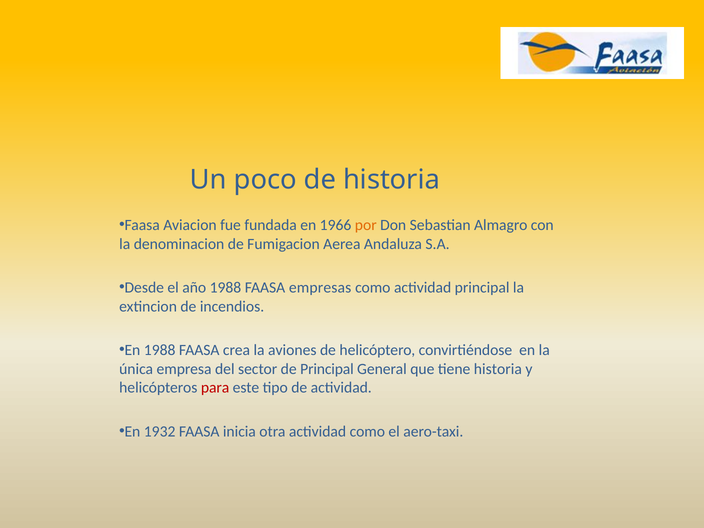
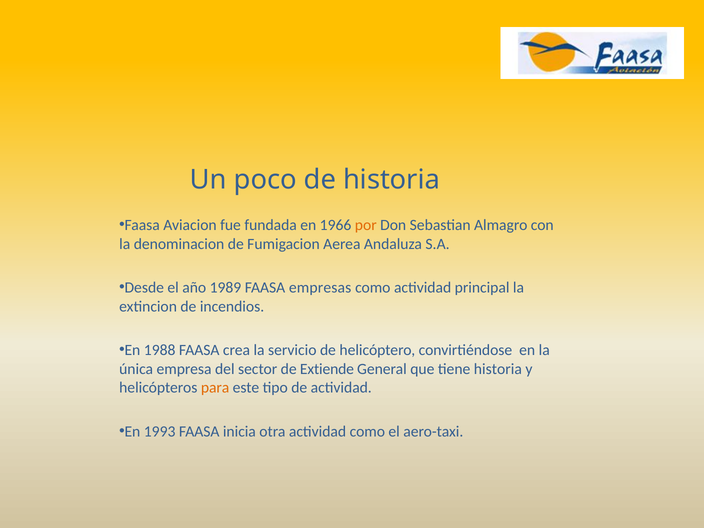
año 1988: 1988 -> 1989
aviones: aviones -> servicio
de Principal: Principal -> Extiende
para colour: red -> orange
1932: 1932 -> 1993
